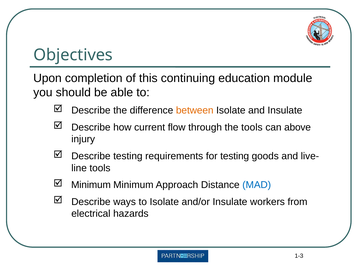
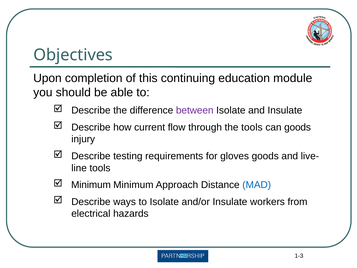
between colour: orange -> purple
can above: above -> goods
for testing: testing -> gloves
